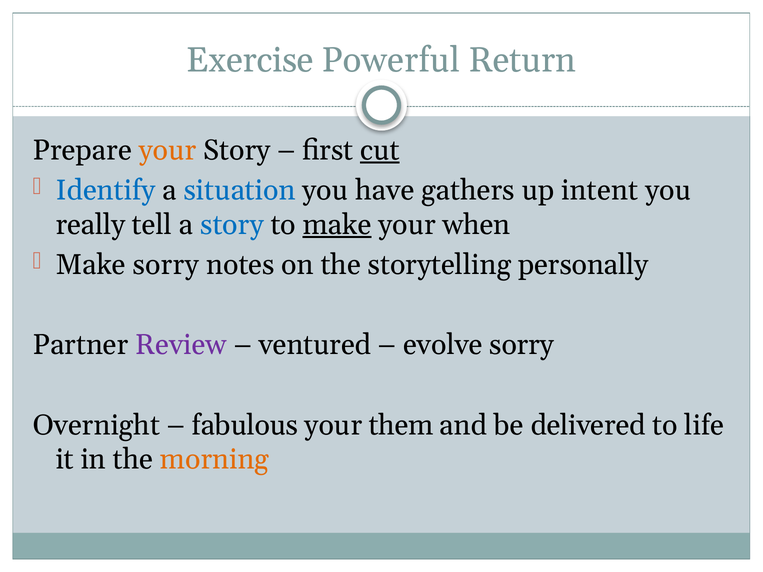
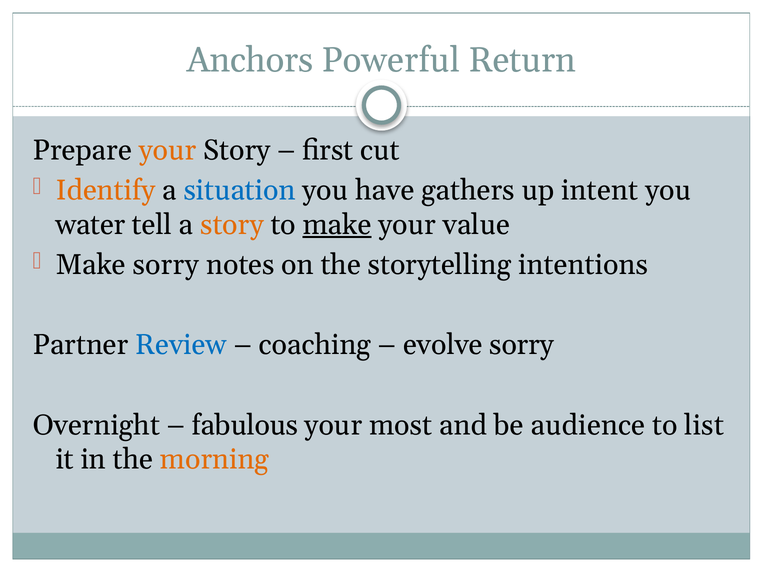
Exercise: Exercise -> Anchors
cut underline: present -> none
Identify colour: blue -> orange
really: really -> water
story at (232, 225) colour: blue -> orange
when: when -> value
personally: personally -> intentions
Review colour: purple -> blue
ventured: ventured -> coaching
them: them -> most
delivered: delivered -> audience
life: life -> list
